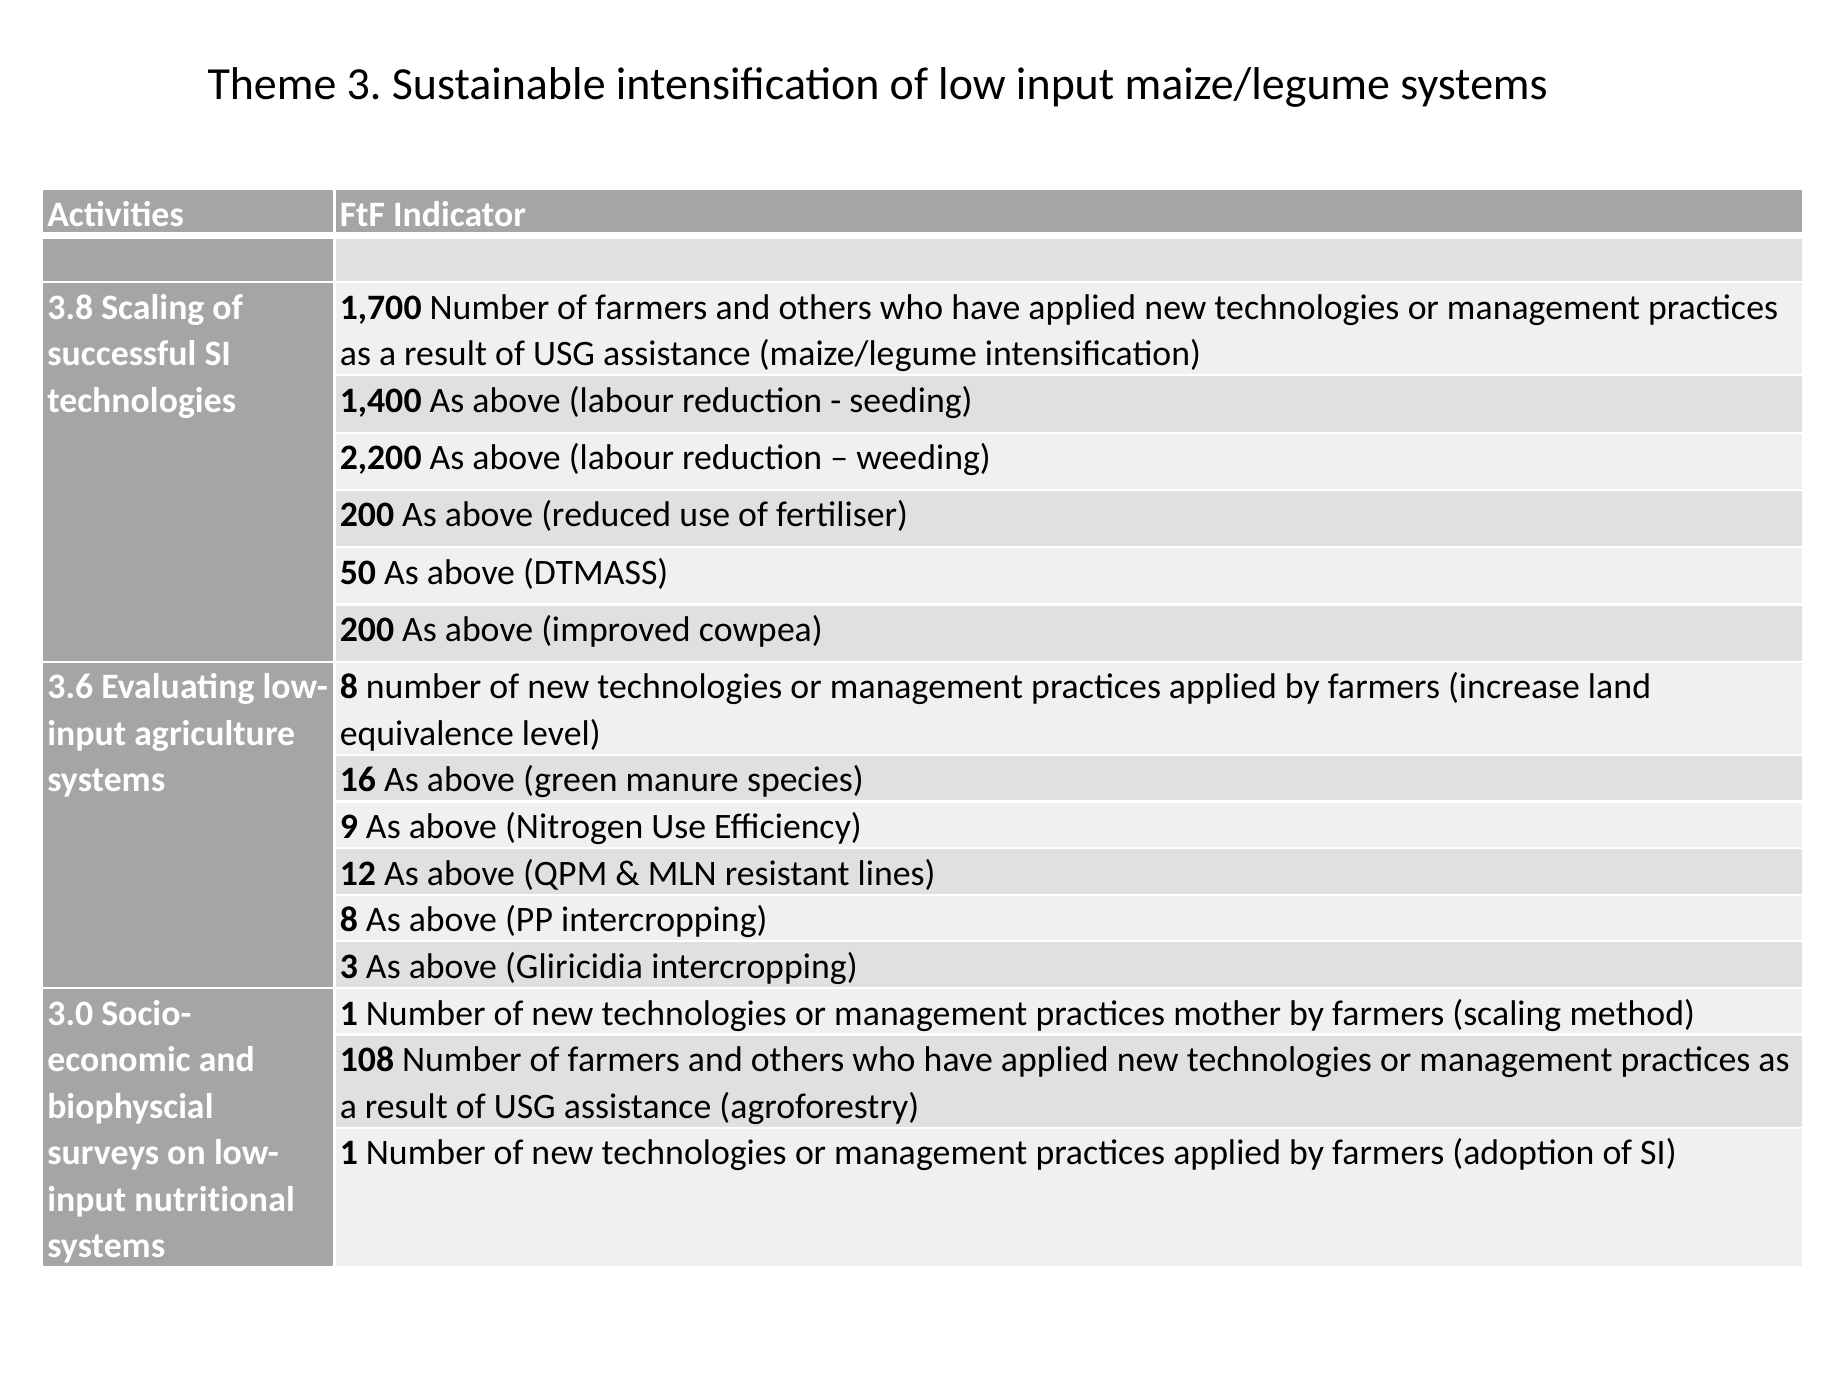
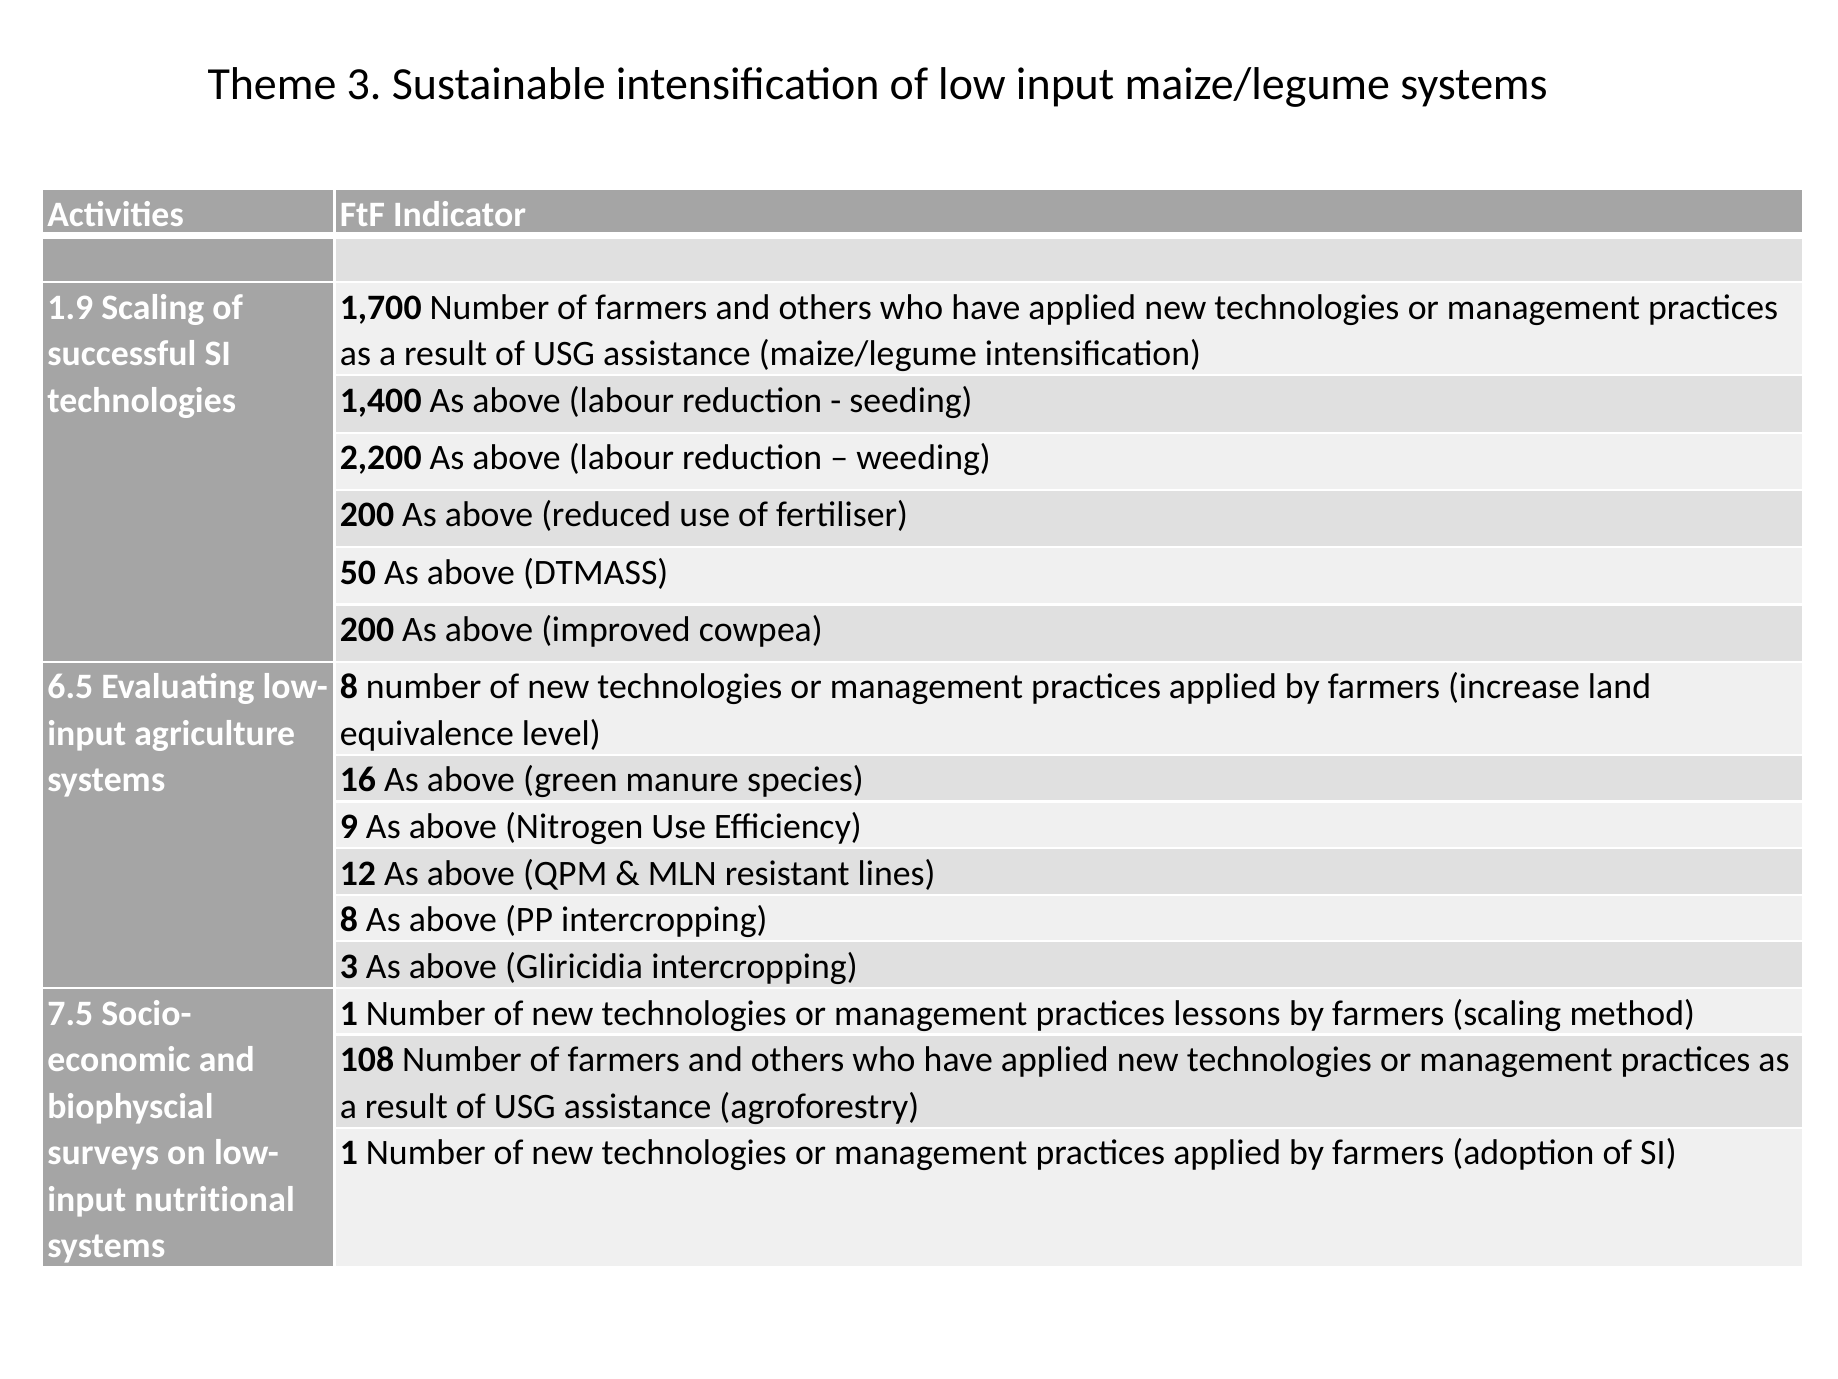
3.8: 3.8 -> 1.9
3.6: 3.6 -> 6.5
3.0: 3.0 -> 7.5
mother: mother -> lessons
